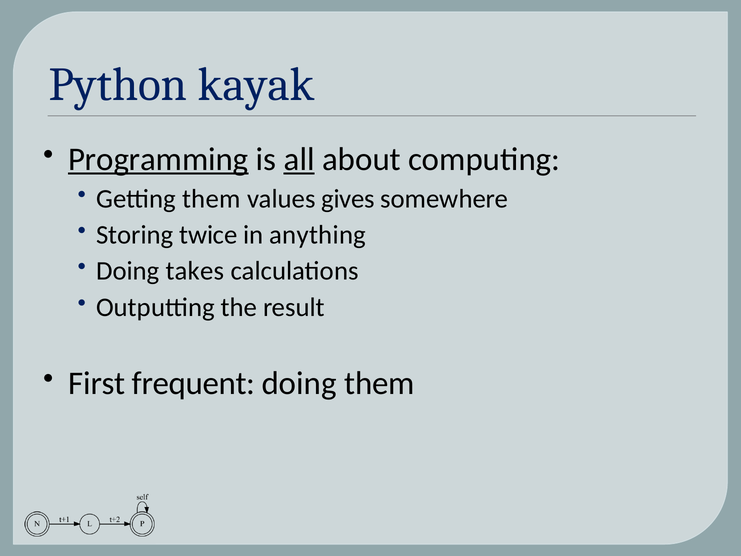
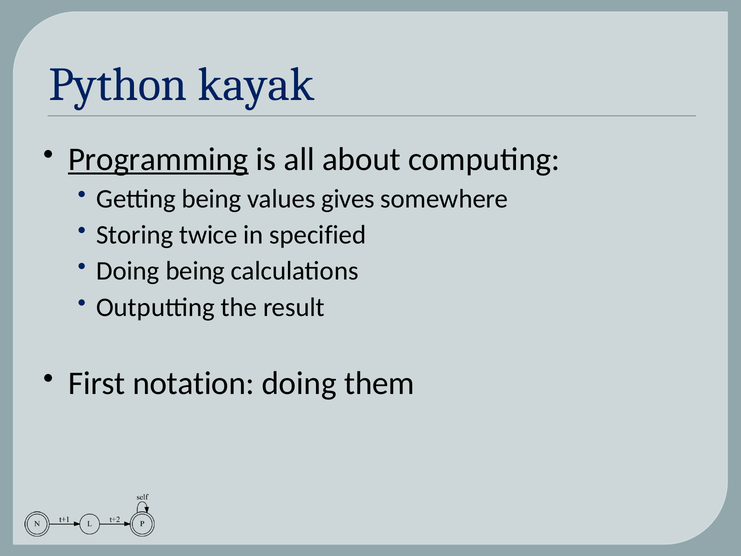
all underline: present -> none
Getting them: them -> being
anything: anything -> specified
Doing takes: takes -> being
frequent: frequent -> notation
